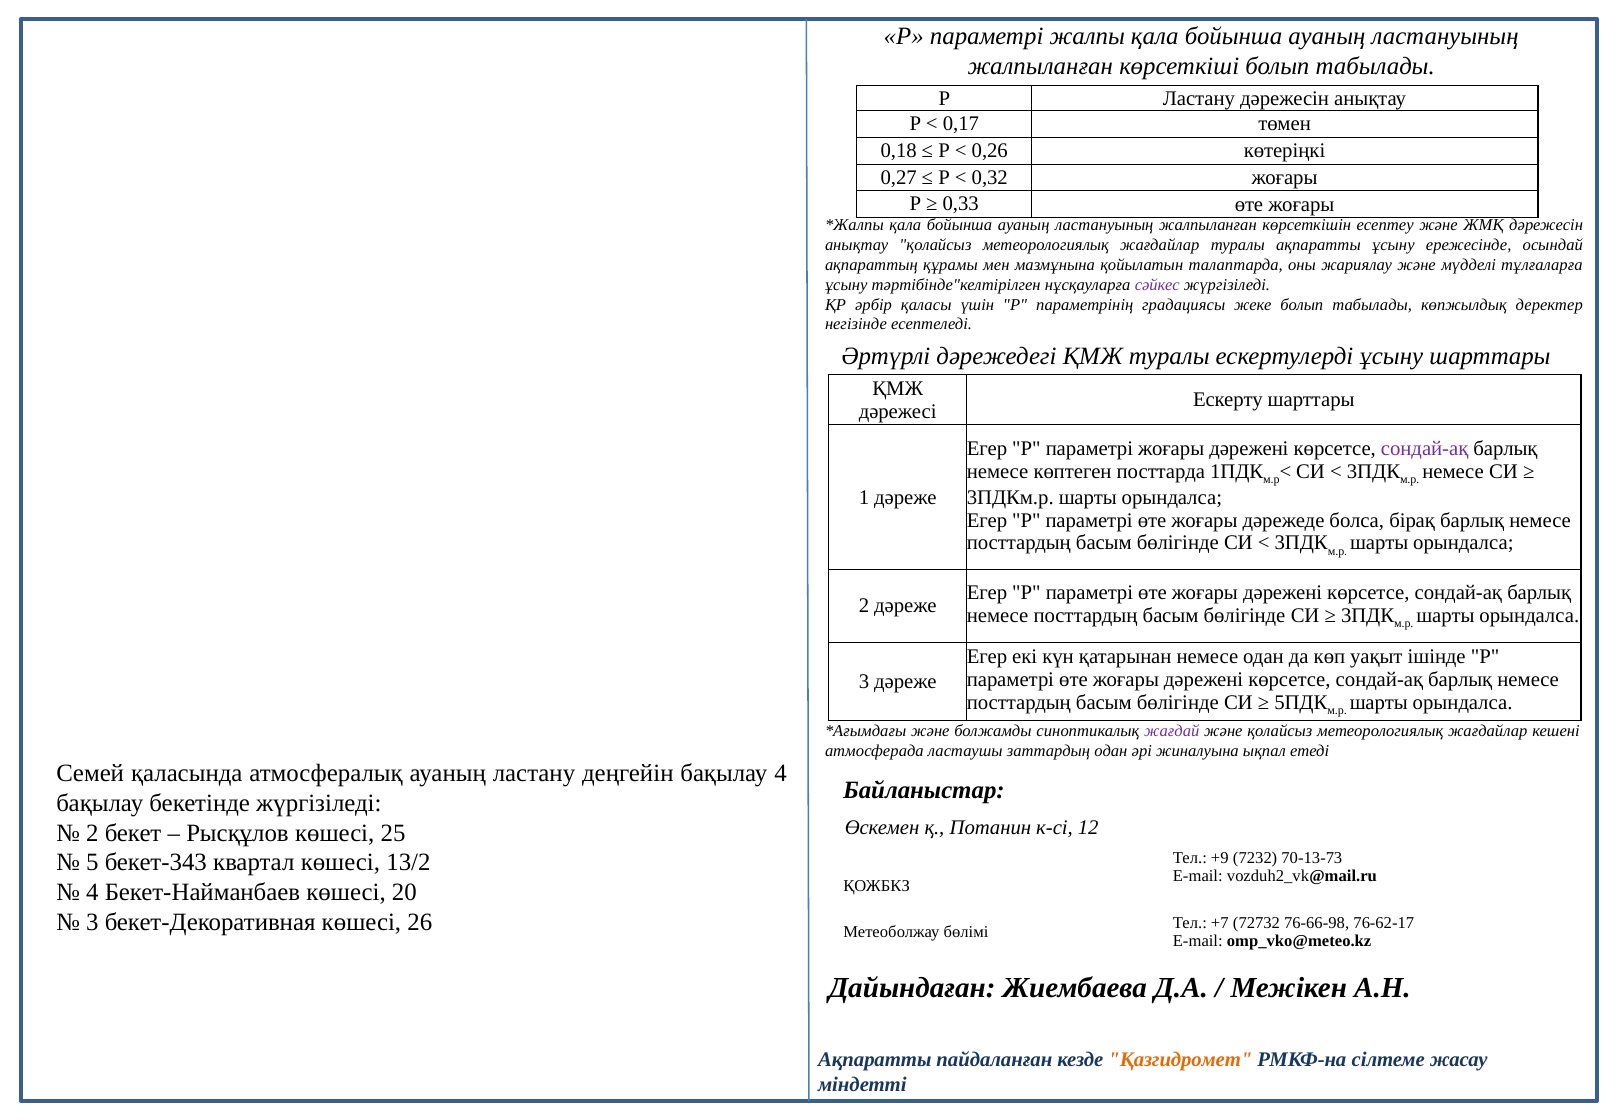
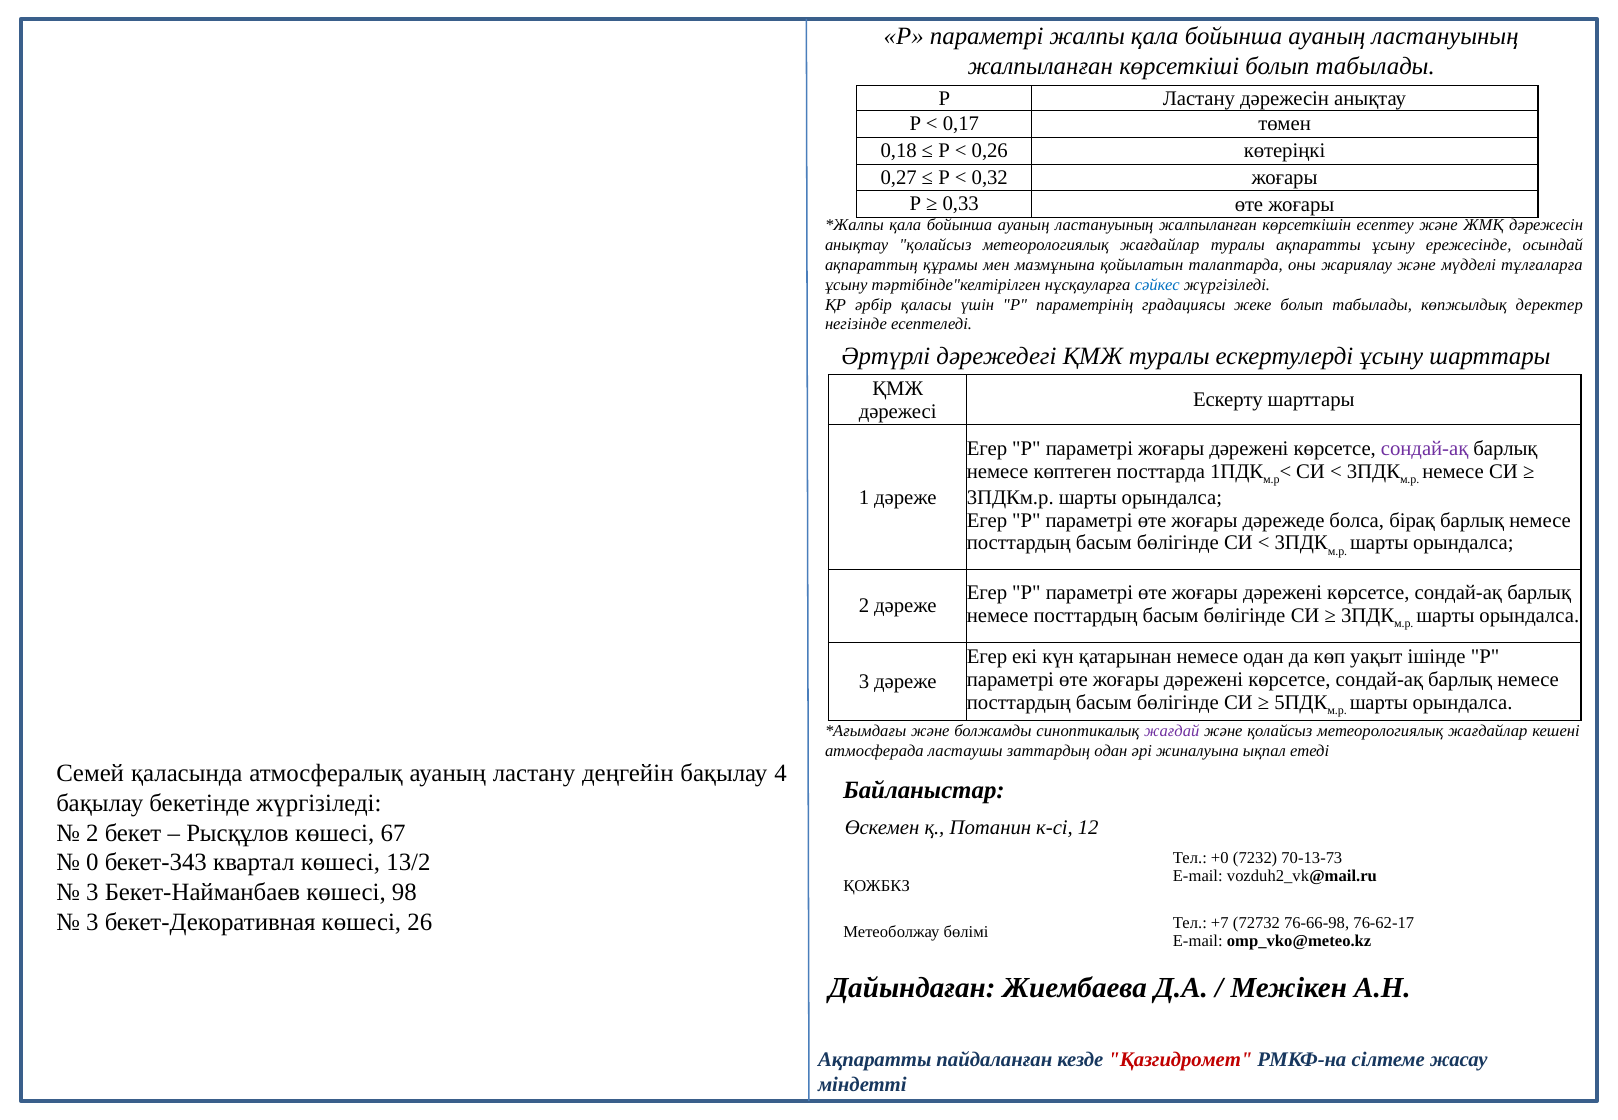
сәйкес colour: purple -> blue
25: 25 -> 67
+9: +9 -> +0
5: 5 -> 0
4 at (92, 893): 4 -> 3
20: 20 -> 98
Қазгидромет colour: orange -> red
